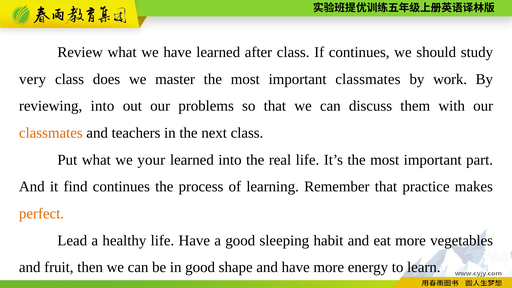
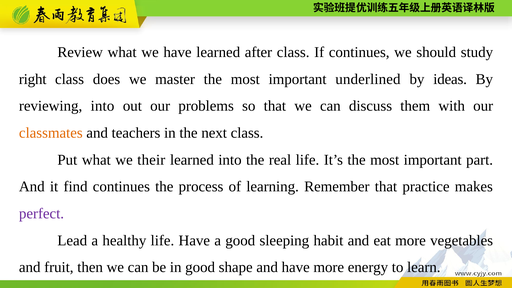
very: very -> right
important classmates: classmates -> underlined
work: work -> ideas
your: your -> their
perfect colour: orange -> purple
